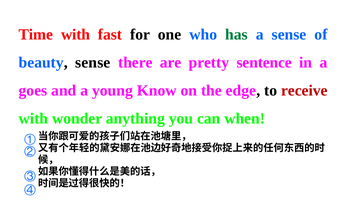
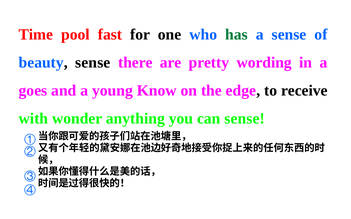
Time with: with -> pool
sentence: sentence -> wording
receive colour: red -> black
can when: when -> sense
